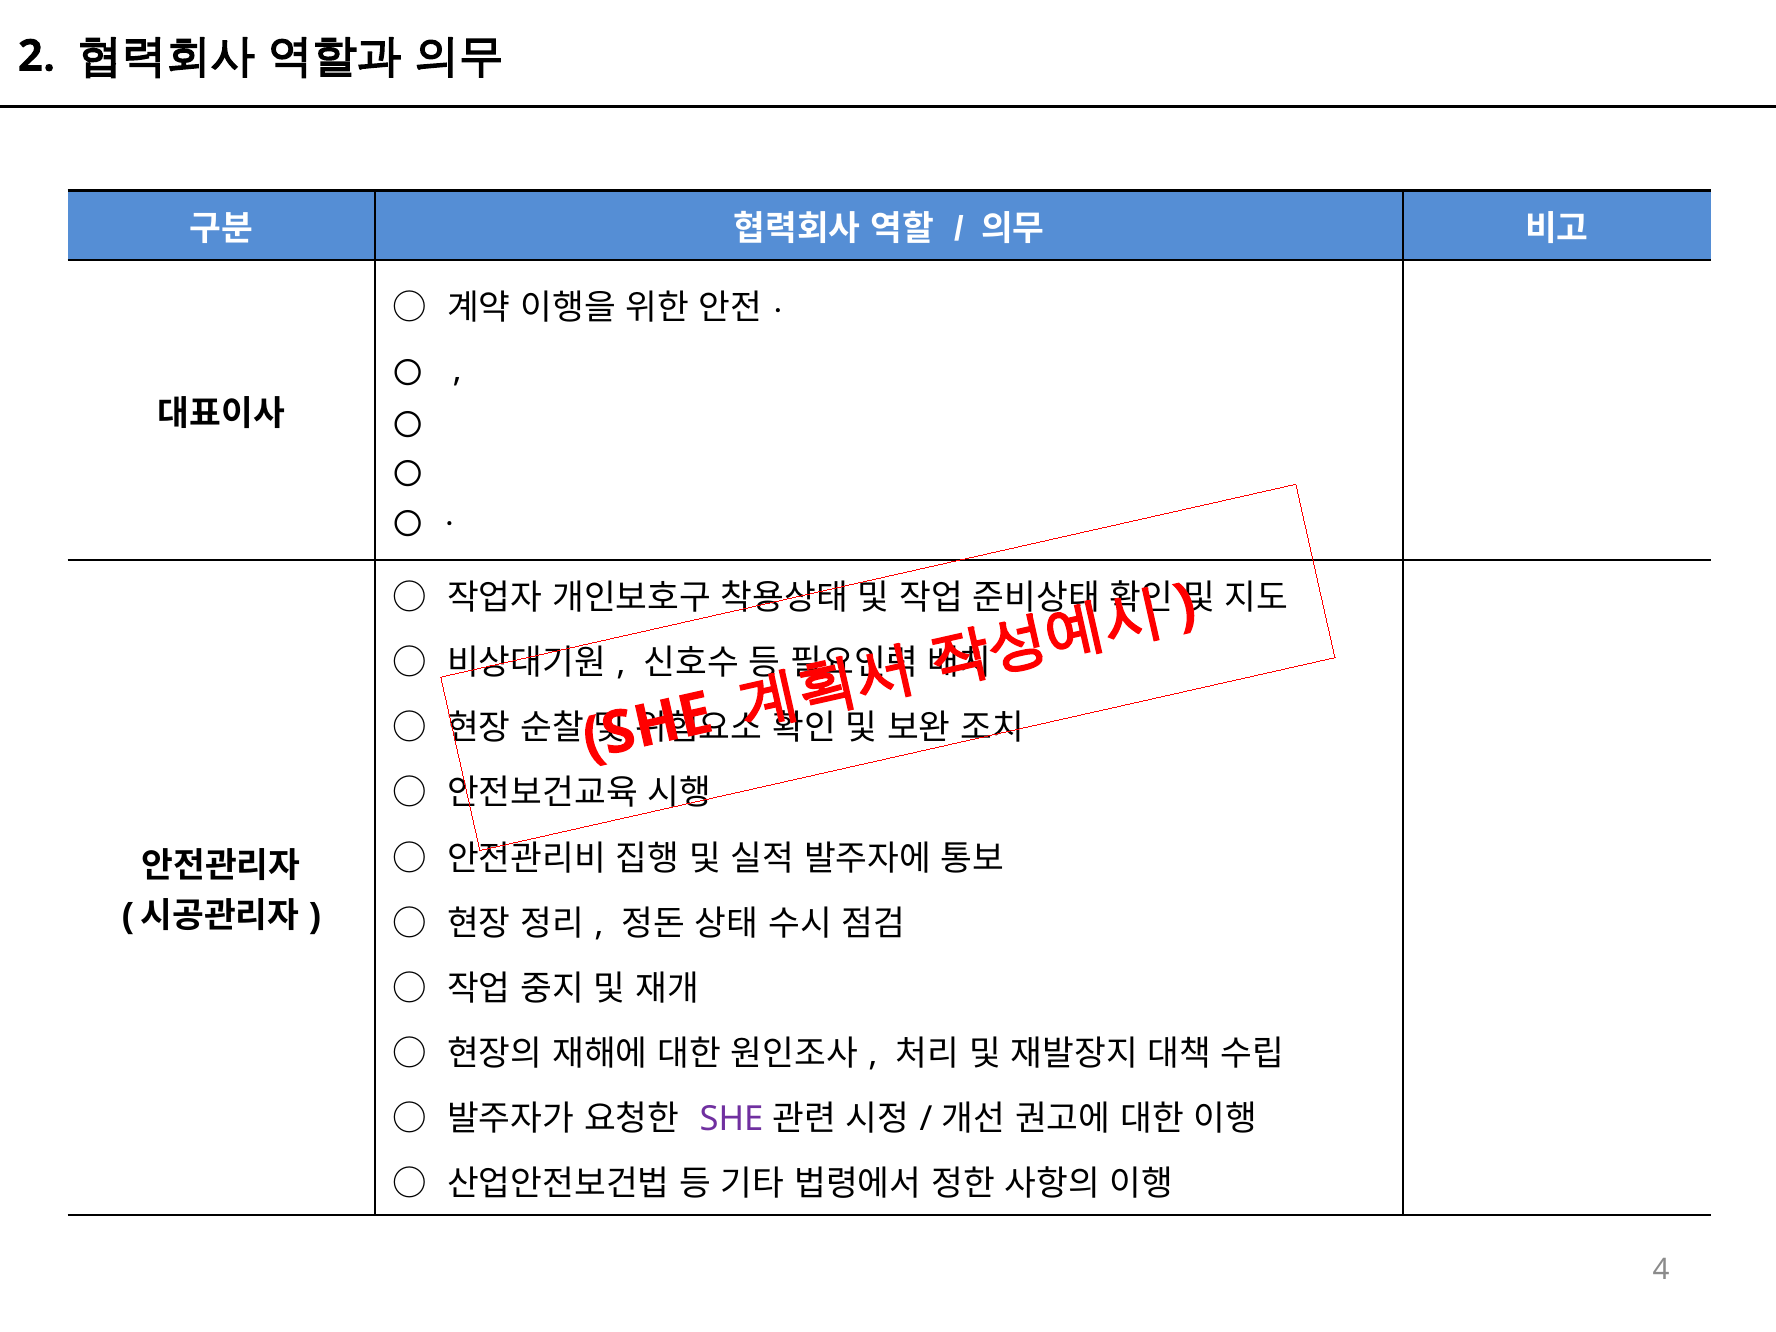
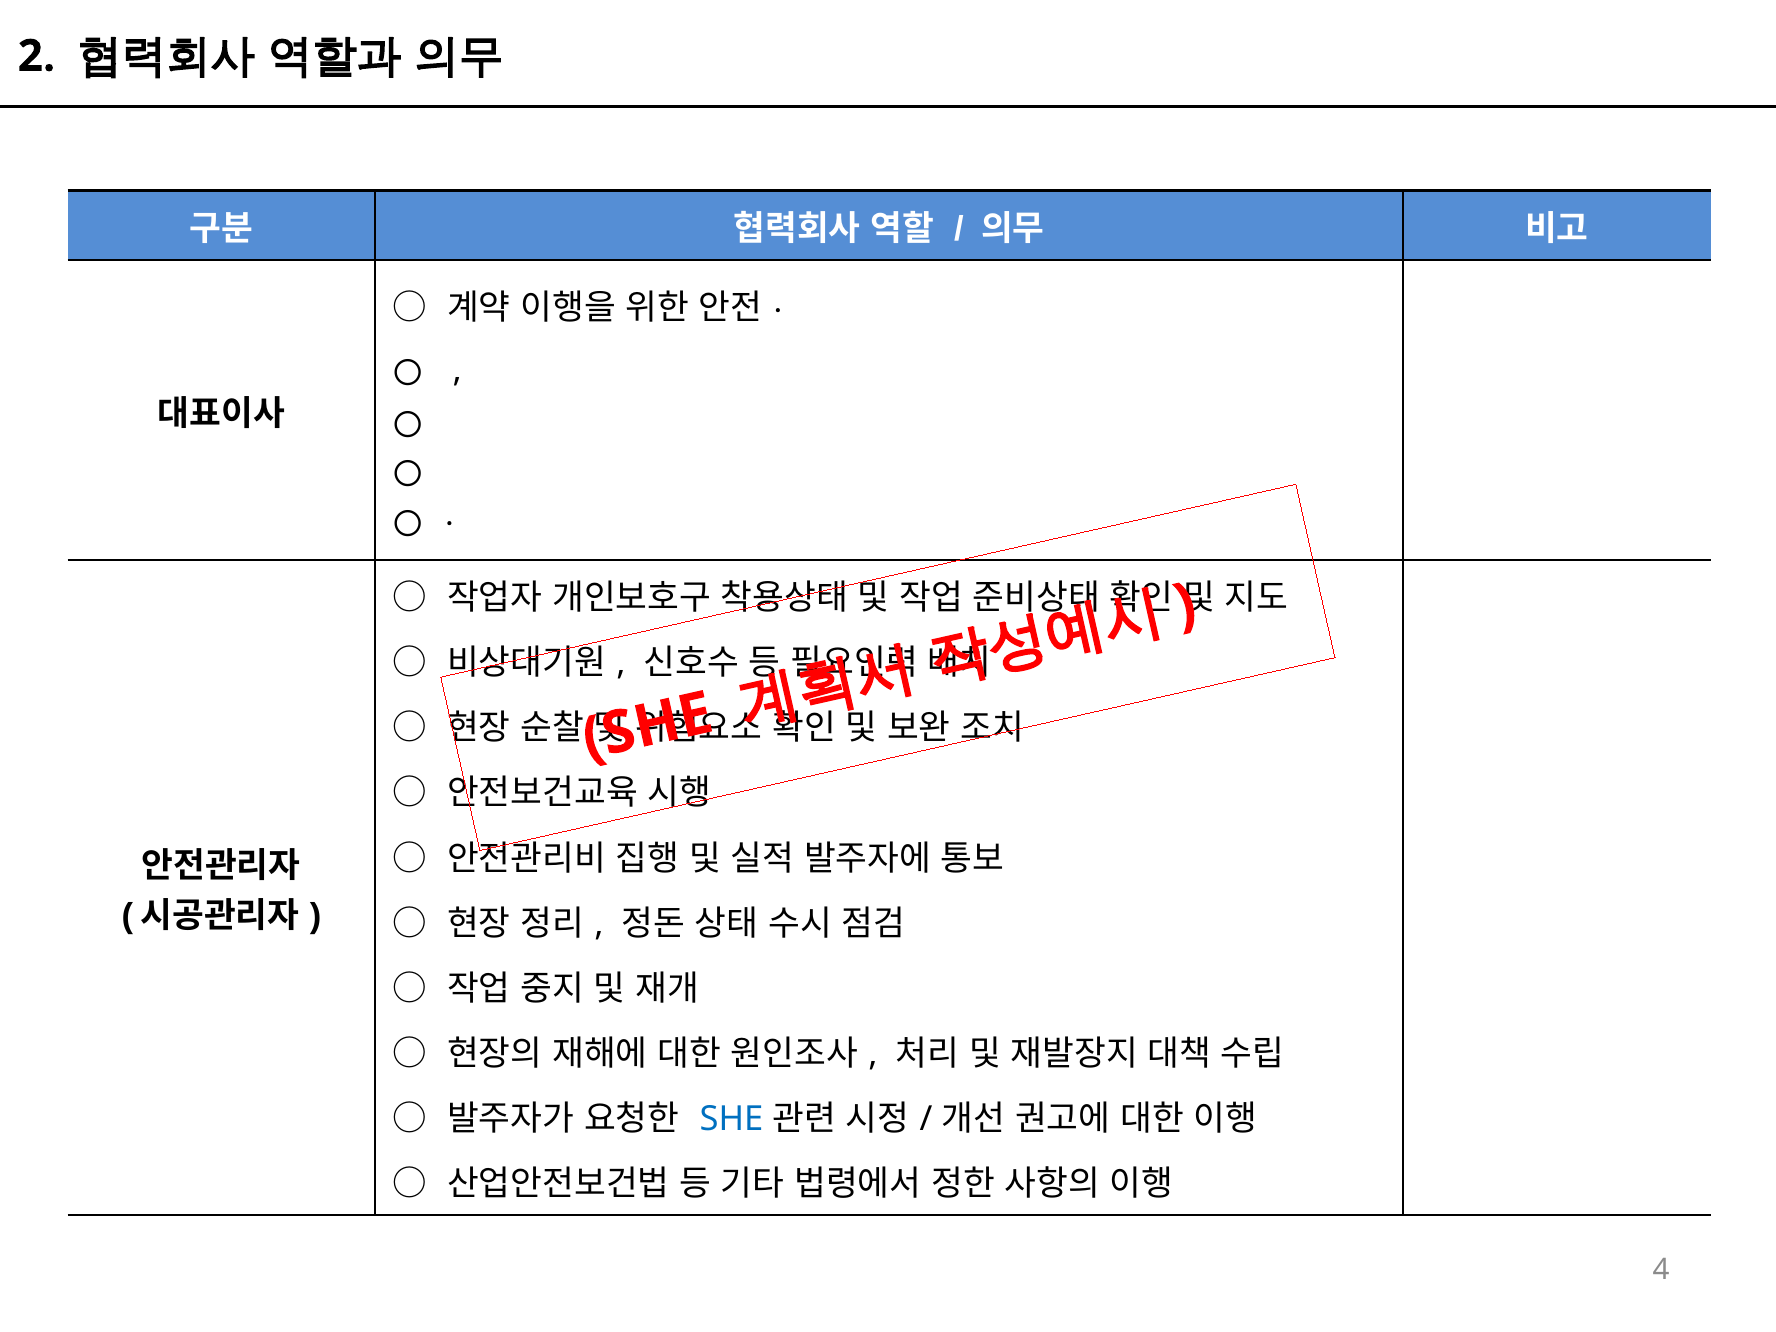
SHE colour: purple -> blue
